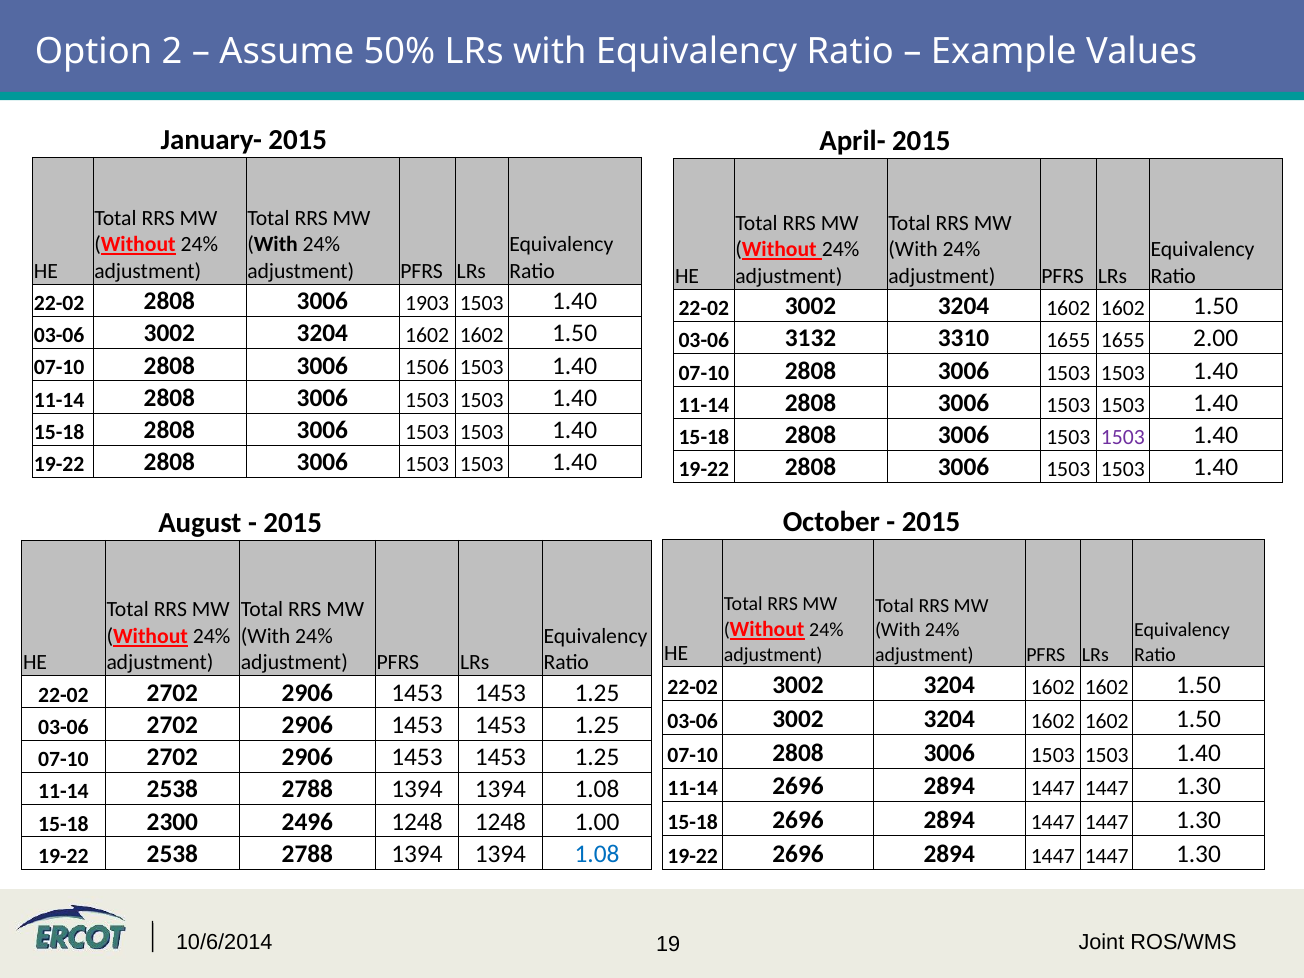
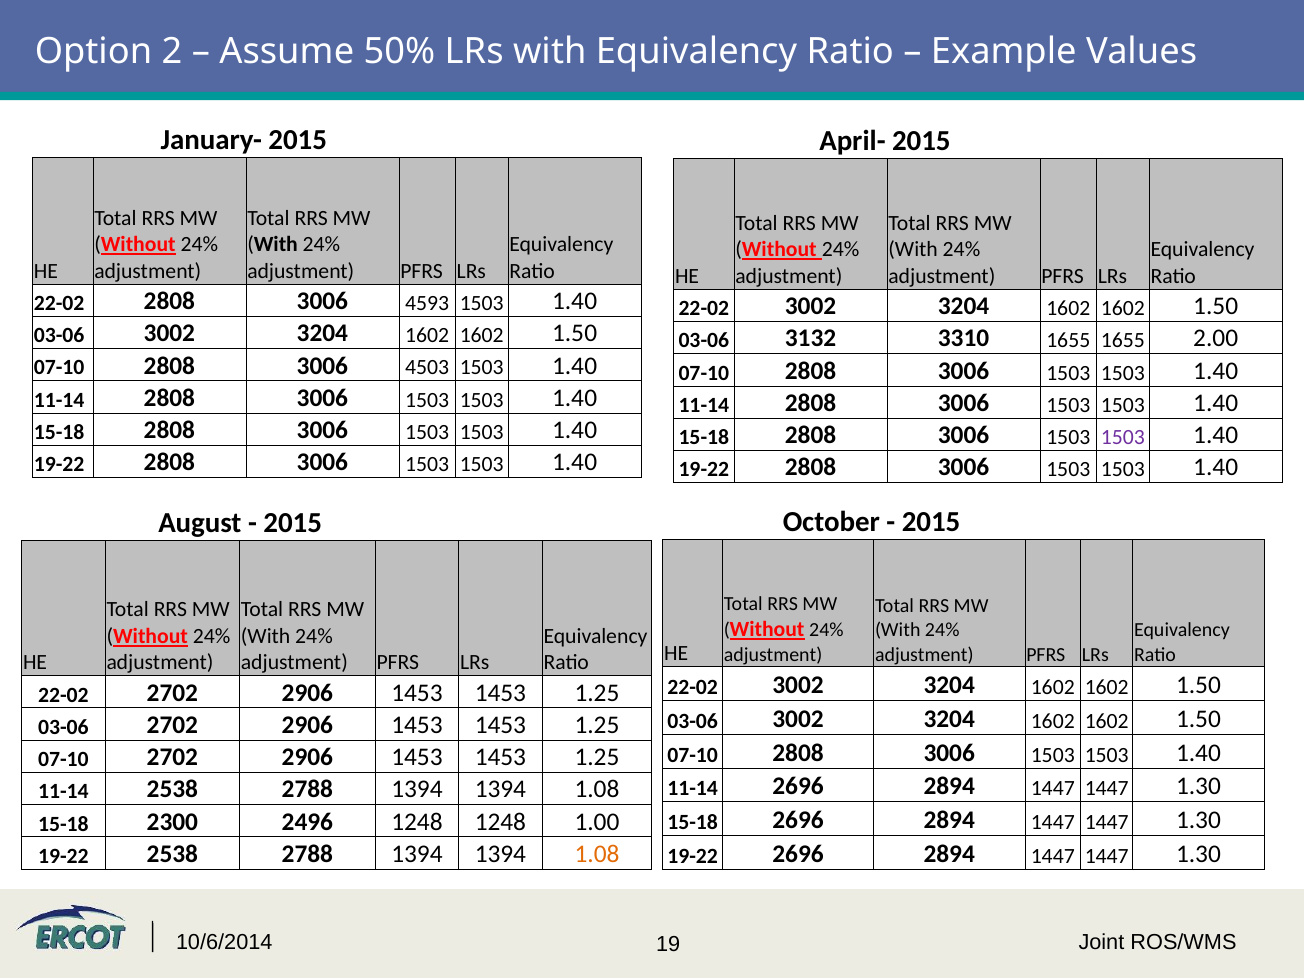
1903: 1903 -> 4593
1506: 1506 -> 4503
1.08 at (597, 854) colour: blue -> orange
